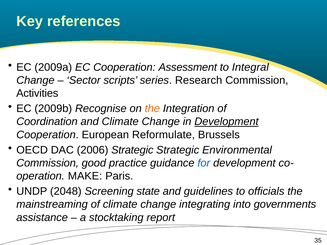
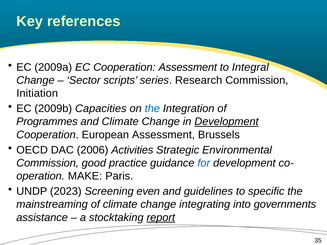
Activities: Activities -> Initiation
Recognise: Recognise -> Capacities
the at (152, 109) colour: orange -> blue
Coordination: Coordination -> Programmes
European Reformulate: Reformulate -> Assessment
2006 Strategic: Strategic -> Activities
2048: 2048 -> 2023
state: state -> even
officials: officials -> specific
report underline: none -> present
